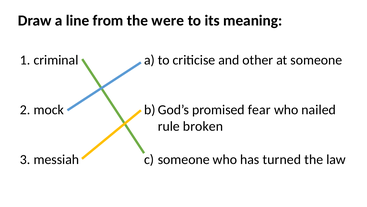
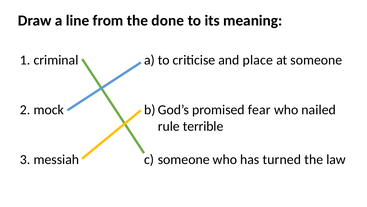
were: were -> done
other: other -> place
broken: broken -> terrible
